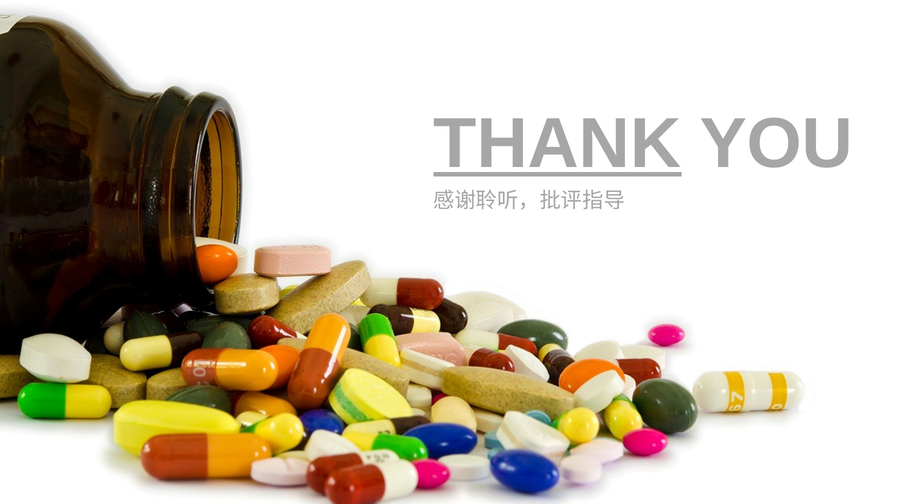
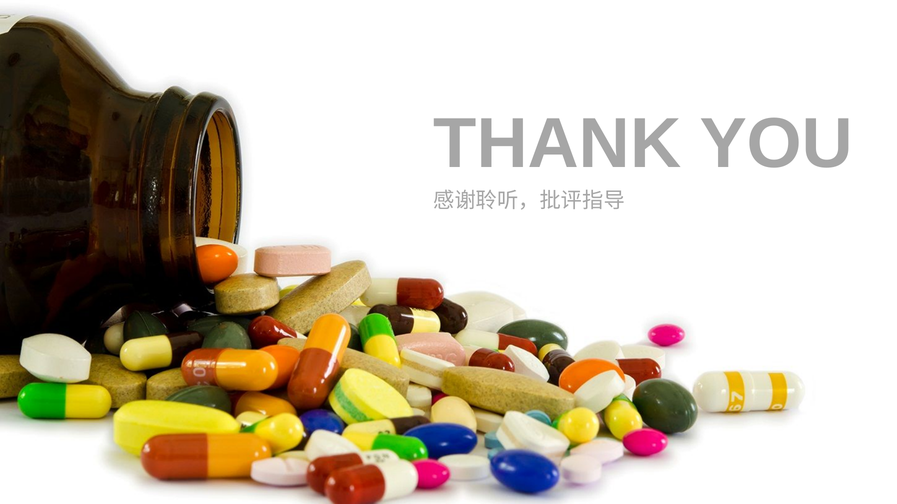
THANK underline: present -> none
